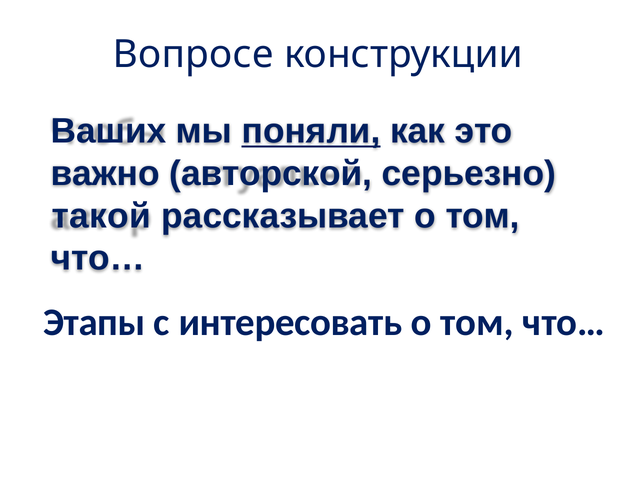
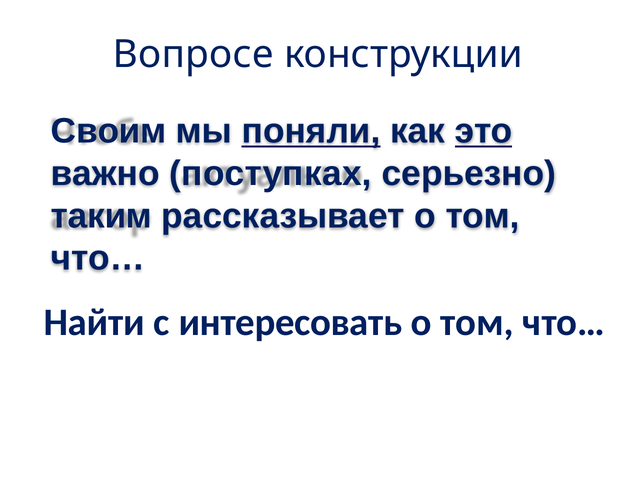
Ваших: Ваших -> Своим
это underline: none -> present
авторской: авторской -> поступках
такой: такой -> таким
Этапы: Этапы -> Найти
